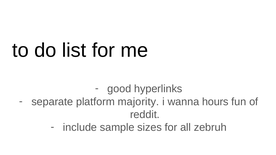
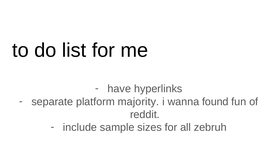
good: good -> have
hours: hours -> found
